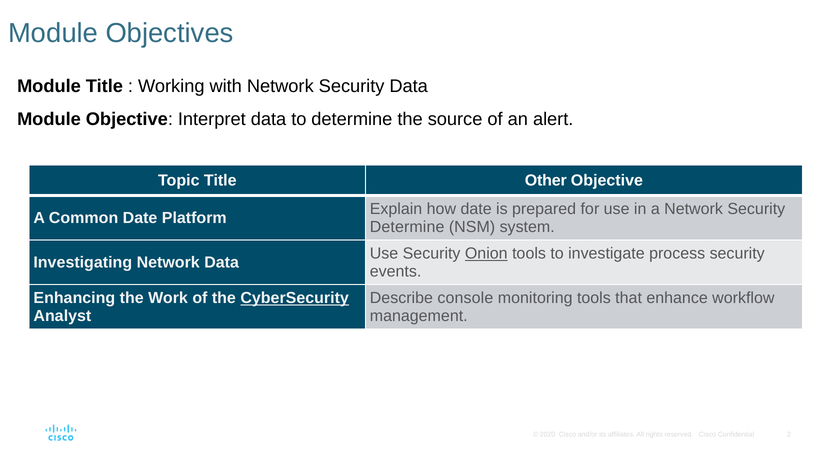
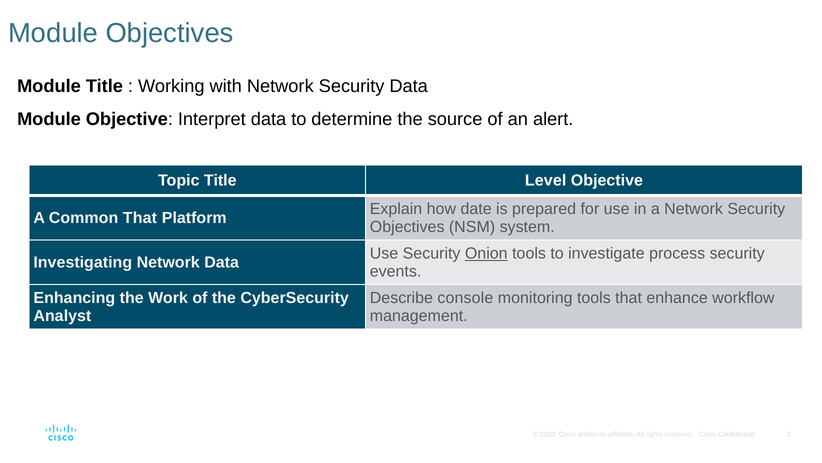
Other: Other -> Level
Common Date: Date -> That
Determine at (407, 227): Determine -> Objectives
CyberSecurity underline: present -> none
